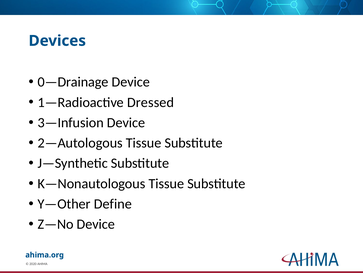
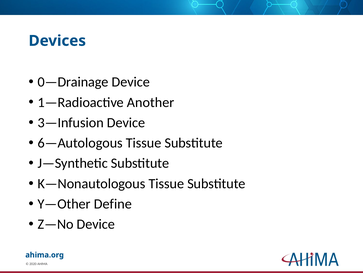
Dressed: Dressed -> Another
2—Autologous: 2—Autologous -> 6—Autologous
